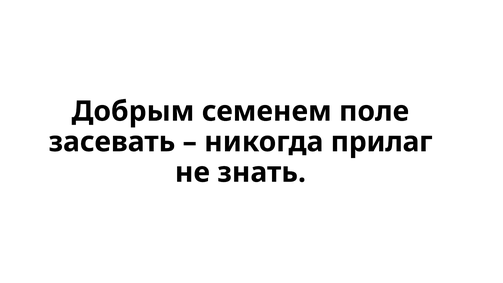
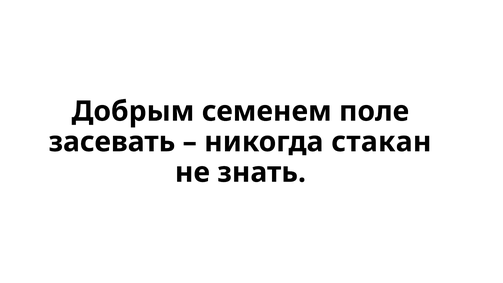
прилаг: прилаг -> стакан
